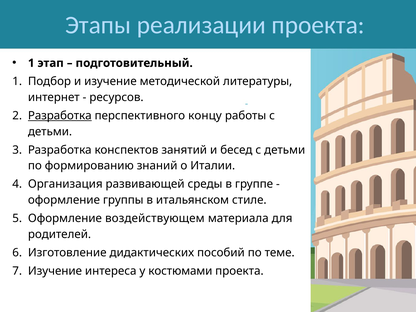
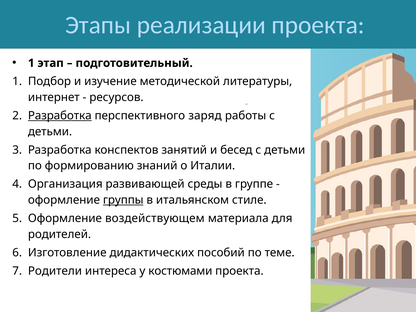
концу: концу -> заряд
группы underline: none -> present
Изучение at (55, 271): Изучение -> Родители
